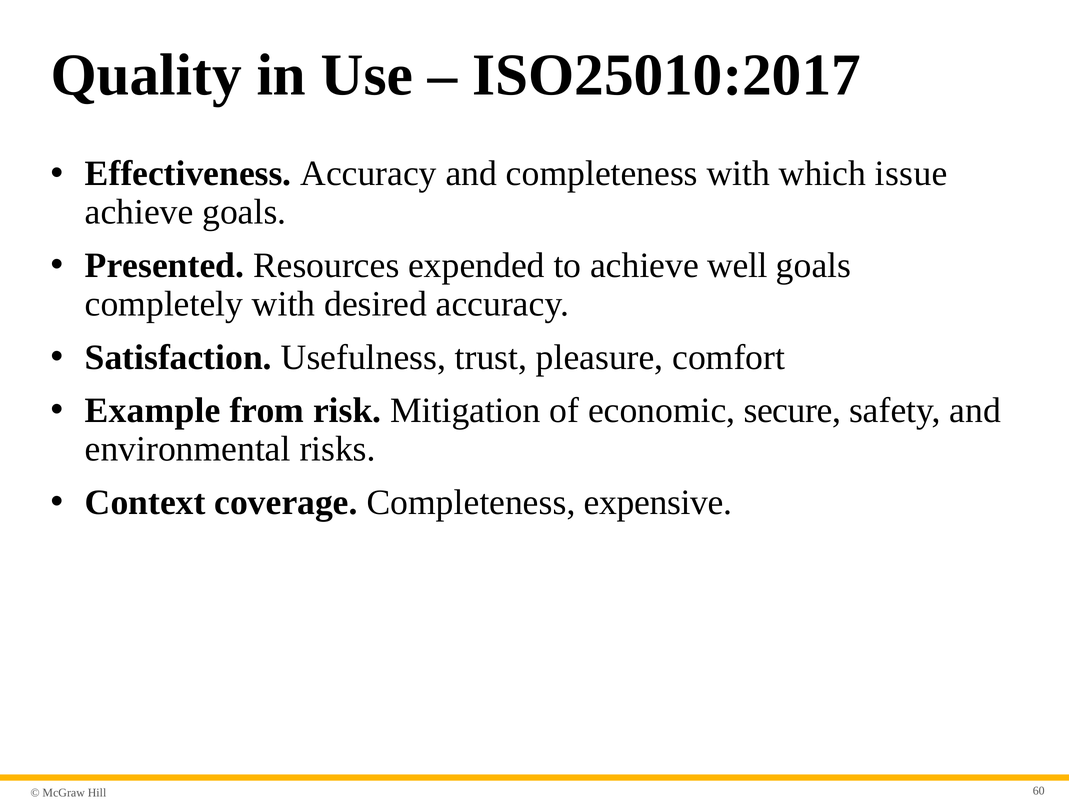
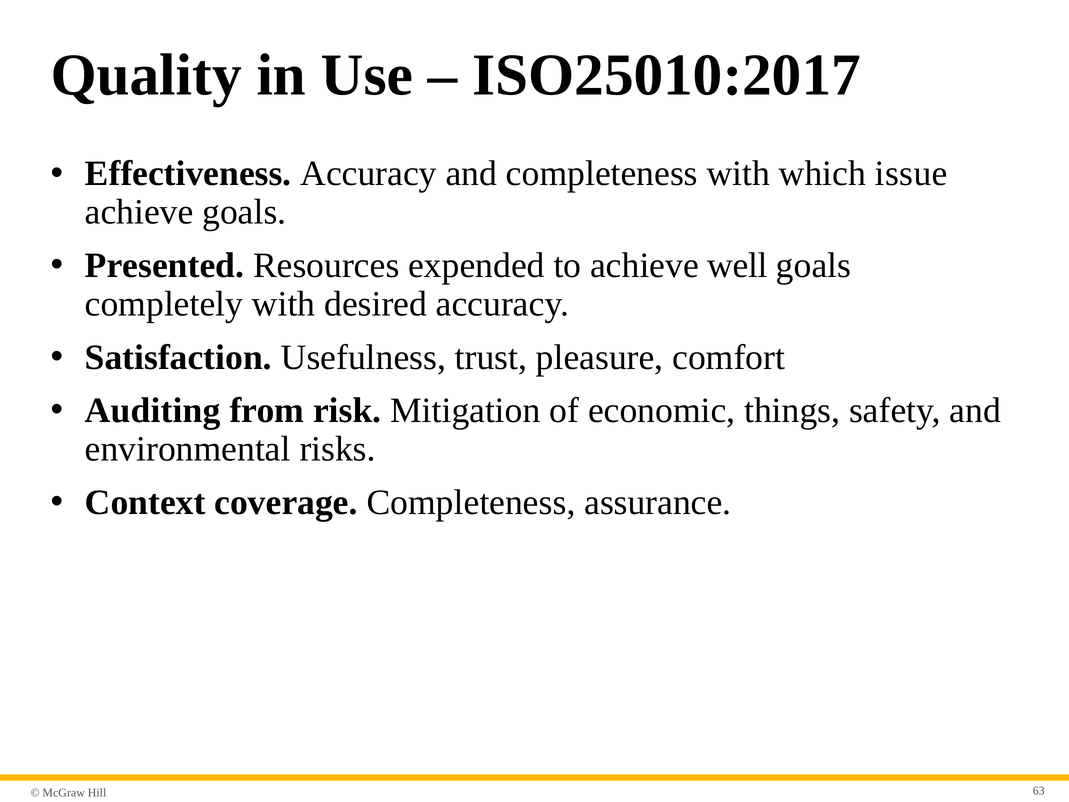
Example: Example -> Auditing
secure: secure -> things
expensive: expensive -> assurance
60: 60 -> 63
